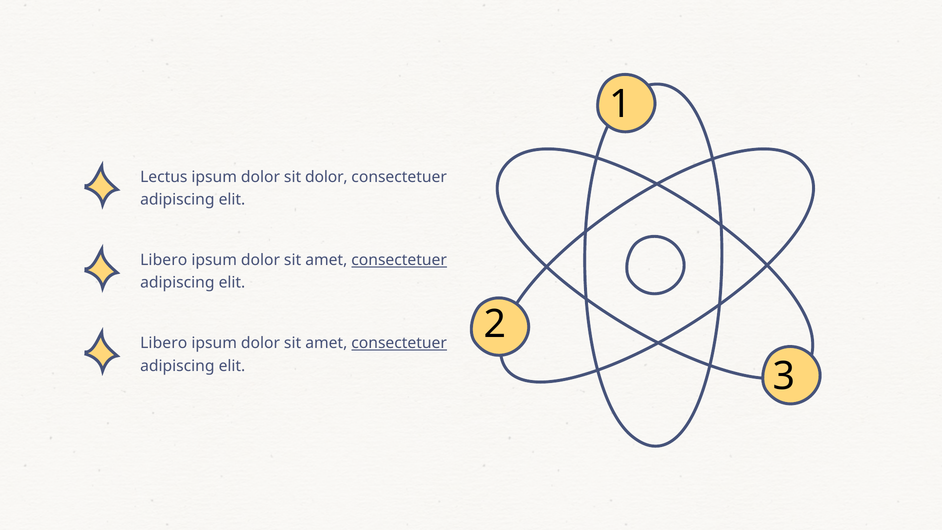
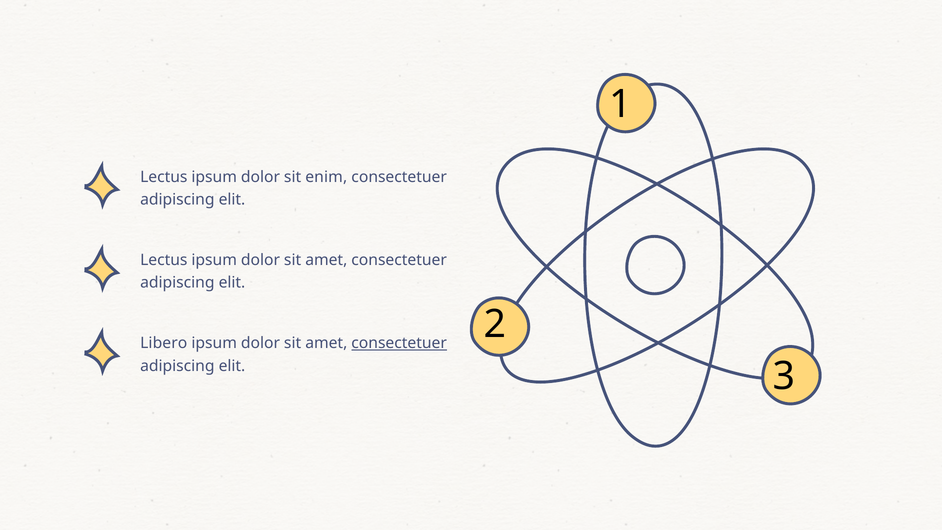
sit dolor: dolor -> enim
Libero at (164, 260): Libero -> Lectus
consectetuer at (399, 260) underline: present -> none
